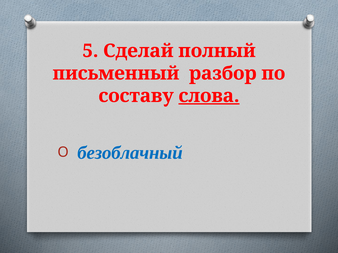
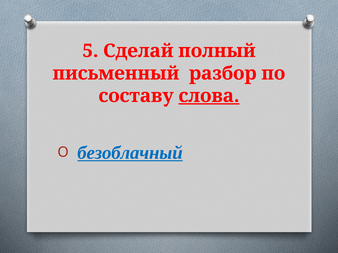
безоблачный underline: none -> present
